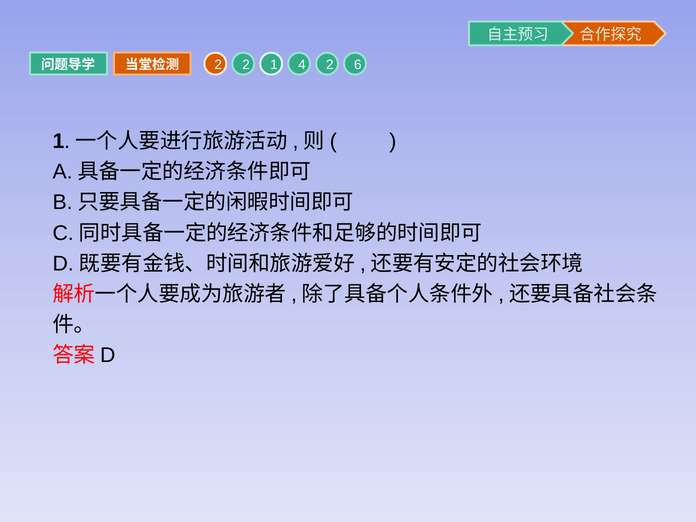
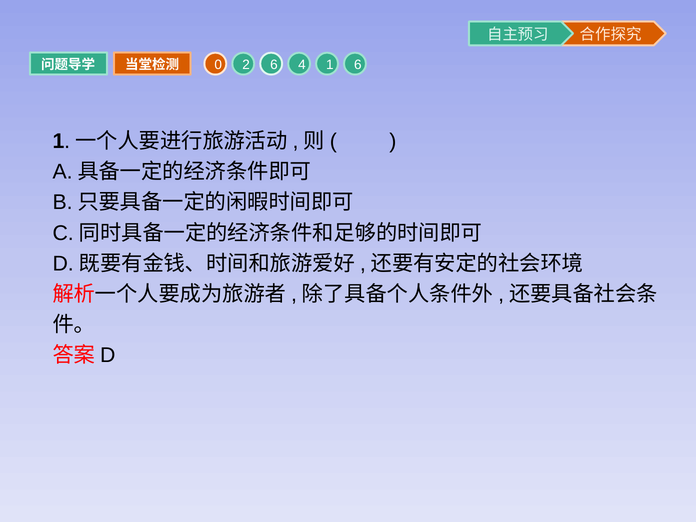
2 at (218, 65): 2 -> 0
2 1: 1 -> 6
4 2: 2 -> 1
